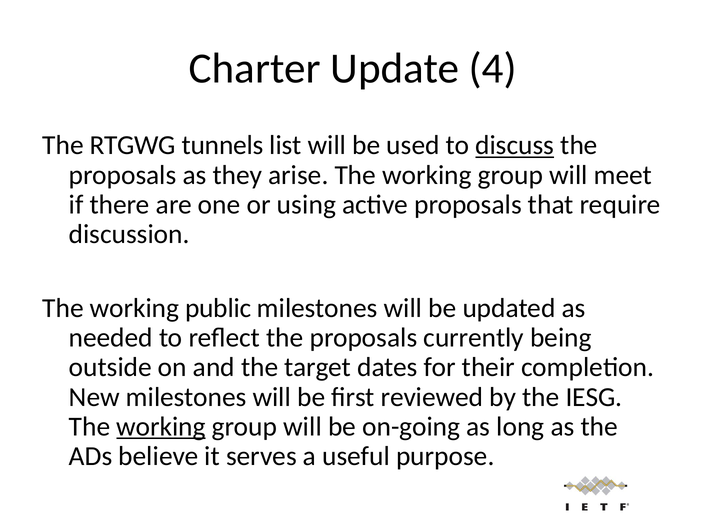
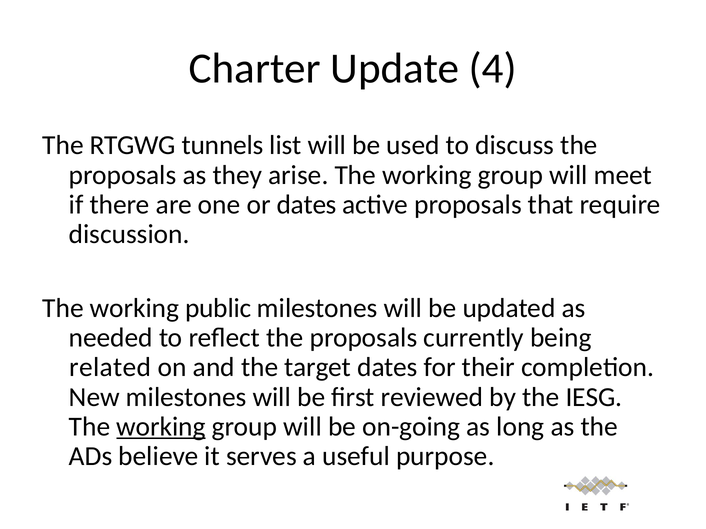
discuss underline: present -> none
or using: using -> dates
outside: outside -> related
